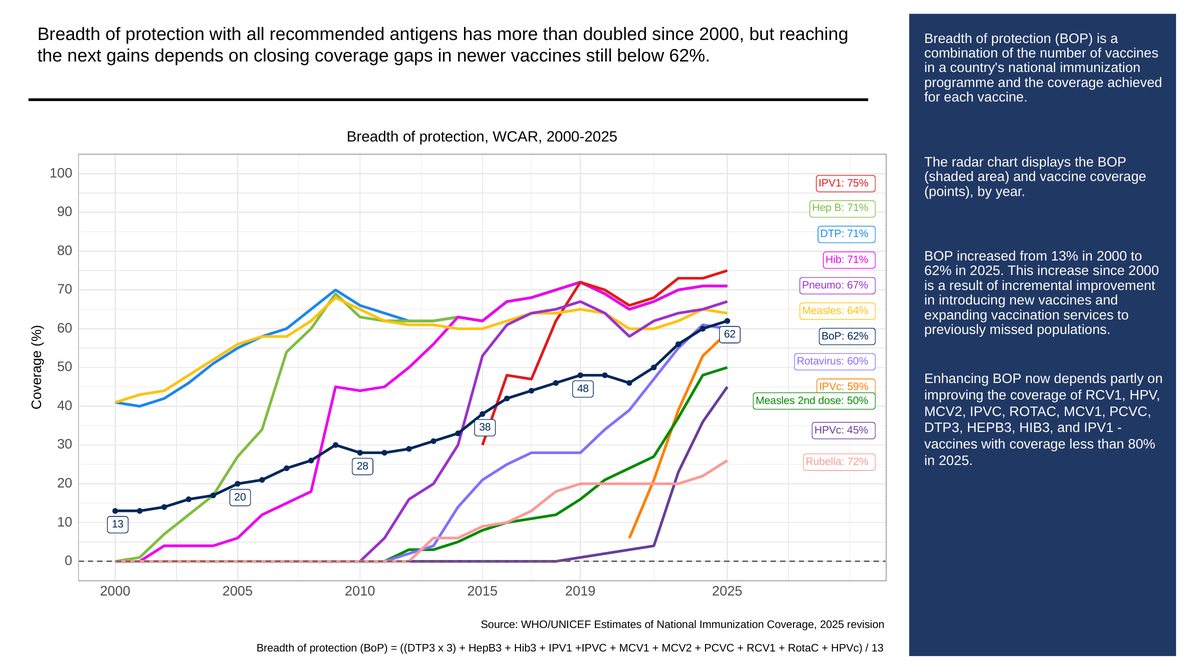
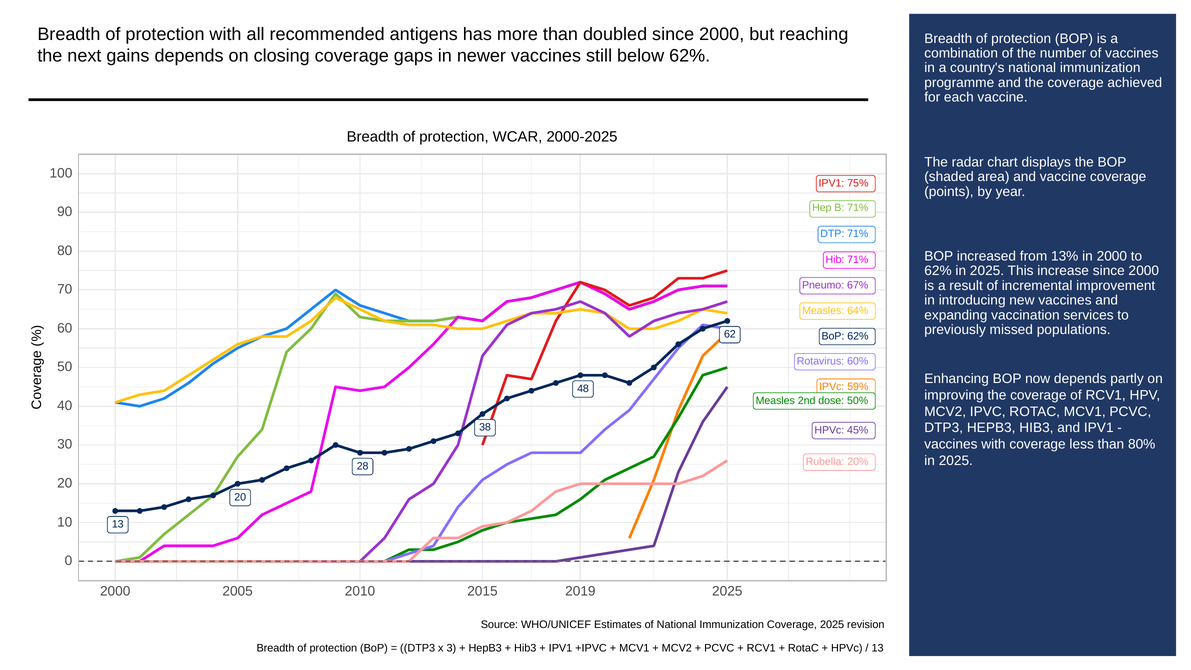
72%: 72% -> 20%
